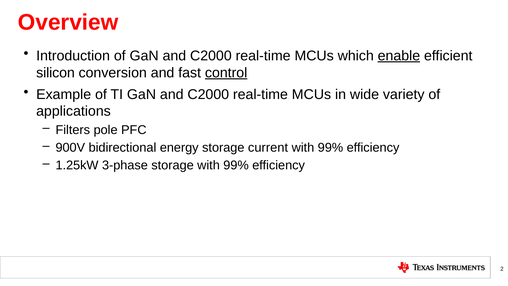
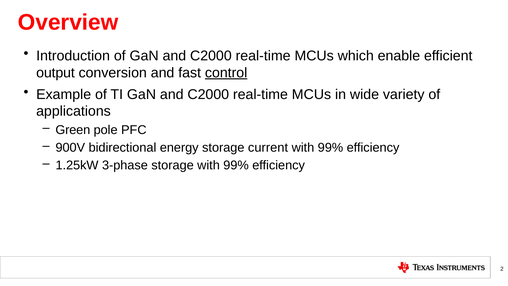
enable underline: present -> none
silicon: silicon -> output
Filters: Filters -> Green
